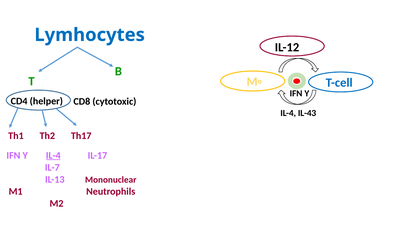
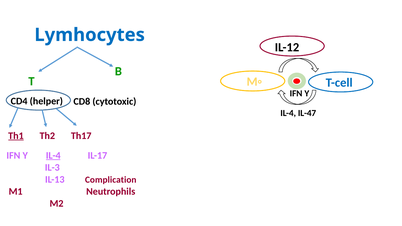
IL-43: IL-43 -> IL-47
Th1 underline: none -> present
IL-7: IL-7 -> IL-3
Mononuclear: Mononuclear -> Complication
